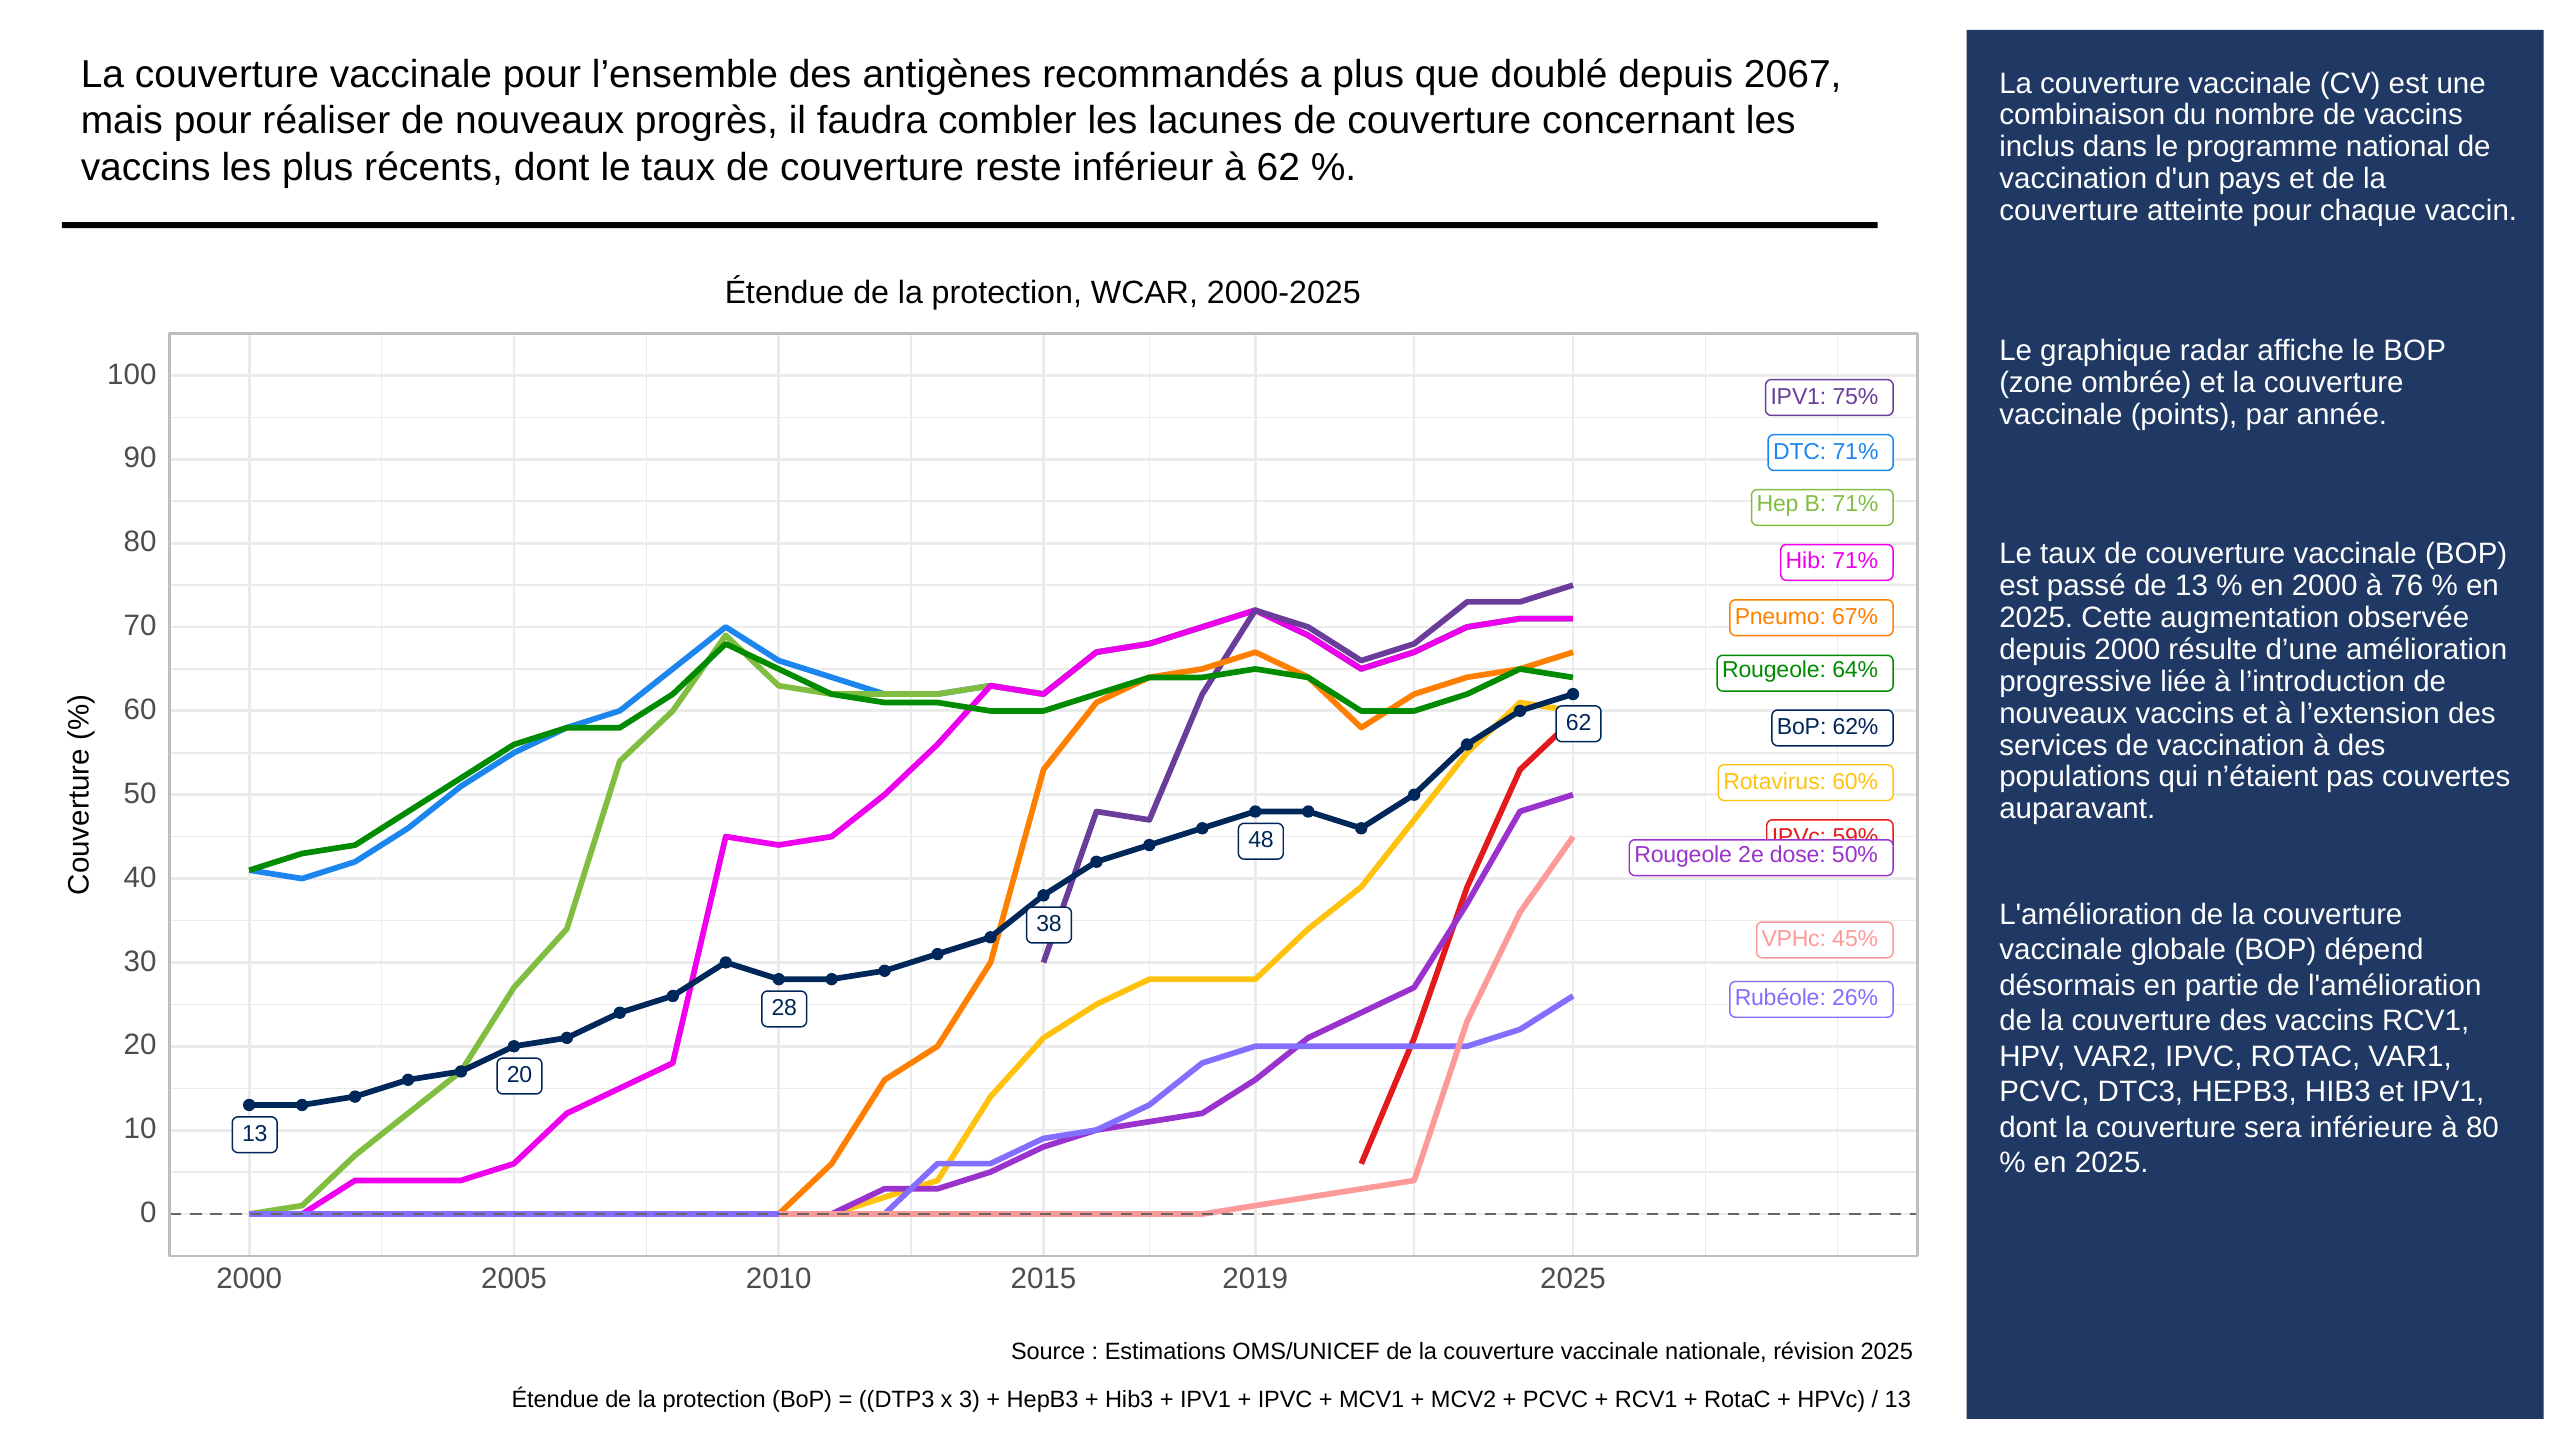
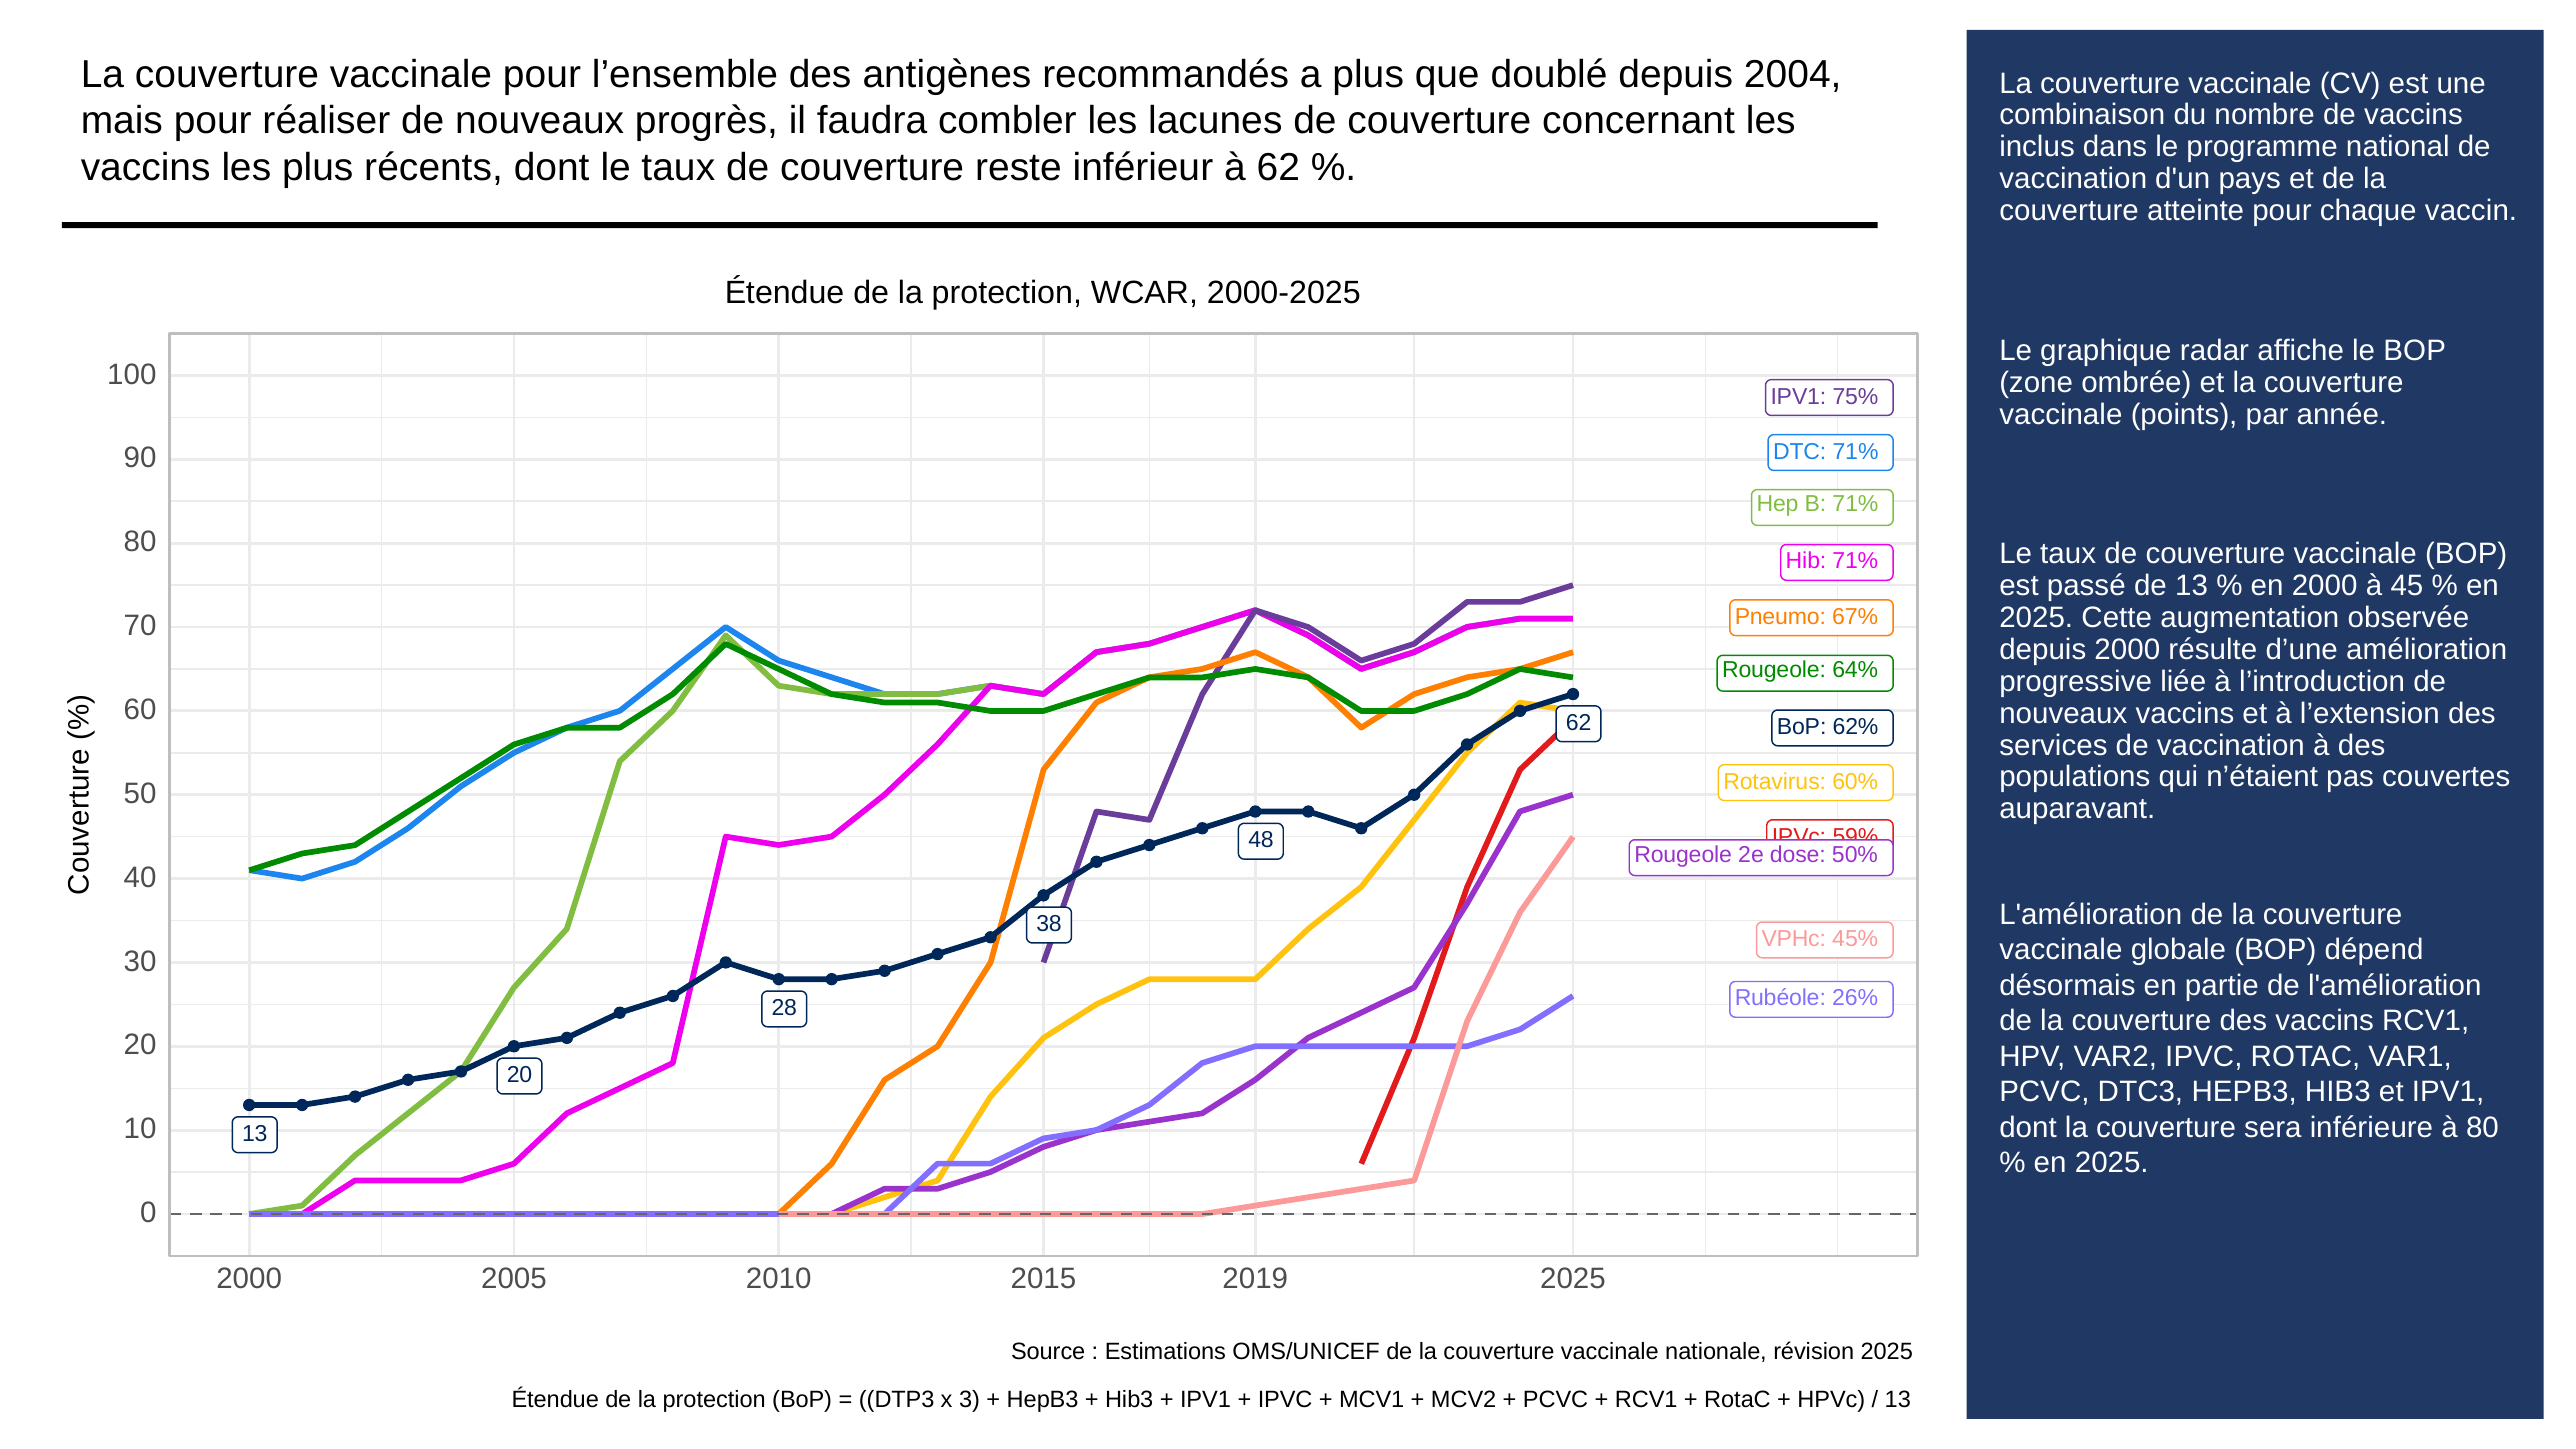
2067: 2067 -> 2004
76: 76 -> 45
